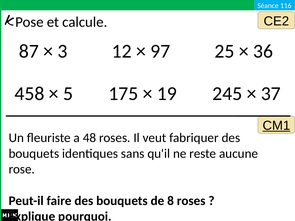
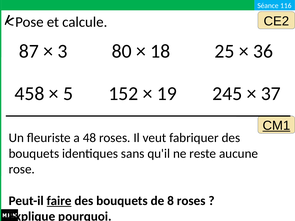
12: 12 -> 80
97: 97 -> 18
175: 175 -> 152
faire underline: none -> present
